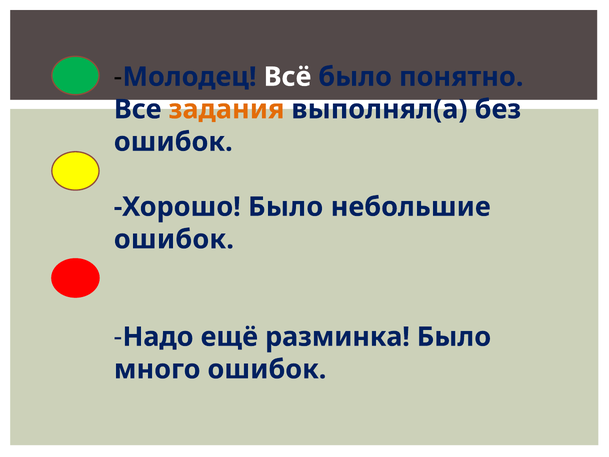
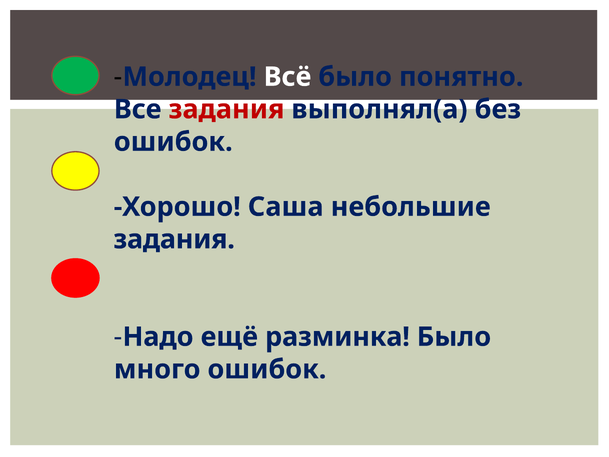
задания at (226, 109) colour: orange -> red
Хорошо Было: Было -> Саша
ошибок at (174, 239): ошибок -> задания
